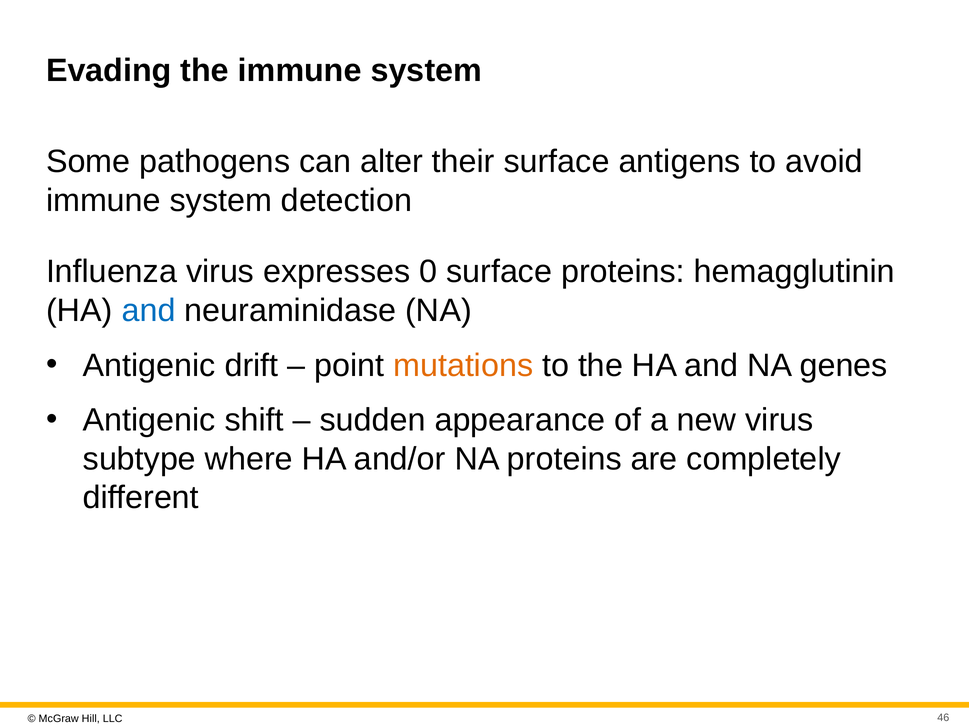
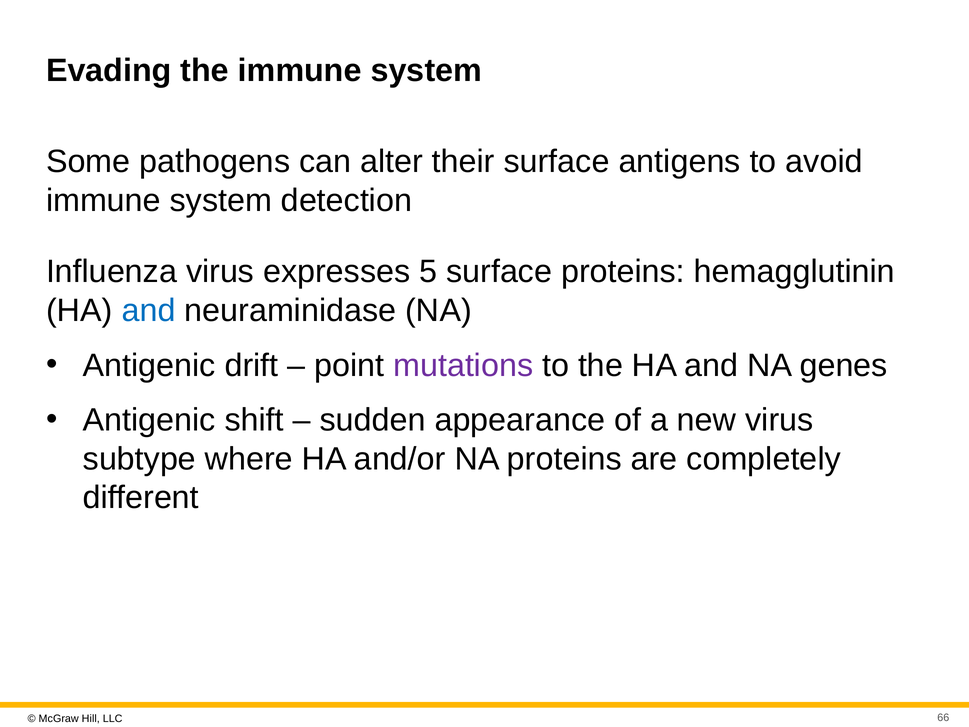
0: 0 -> 5
mutations colour: orange -> purple
46: 46 -> 66
